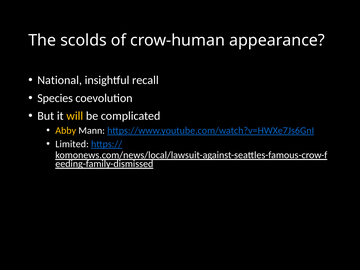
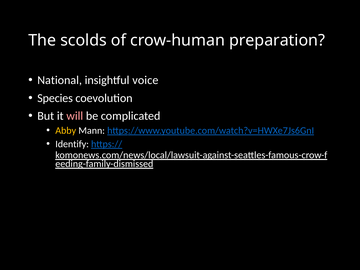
appearance: appearance -> preparation
recall: recall -> voice
will colour: yellow -> pink
Limited: Limited -> Identify
